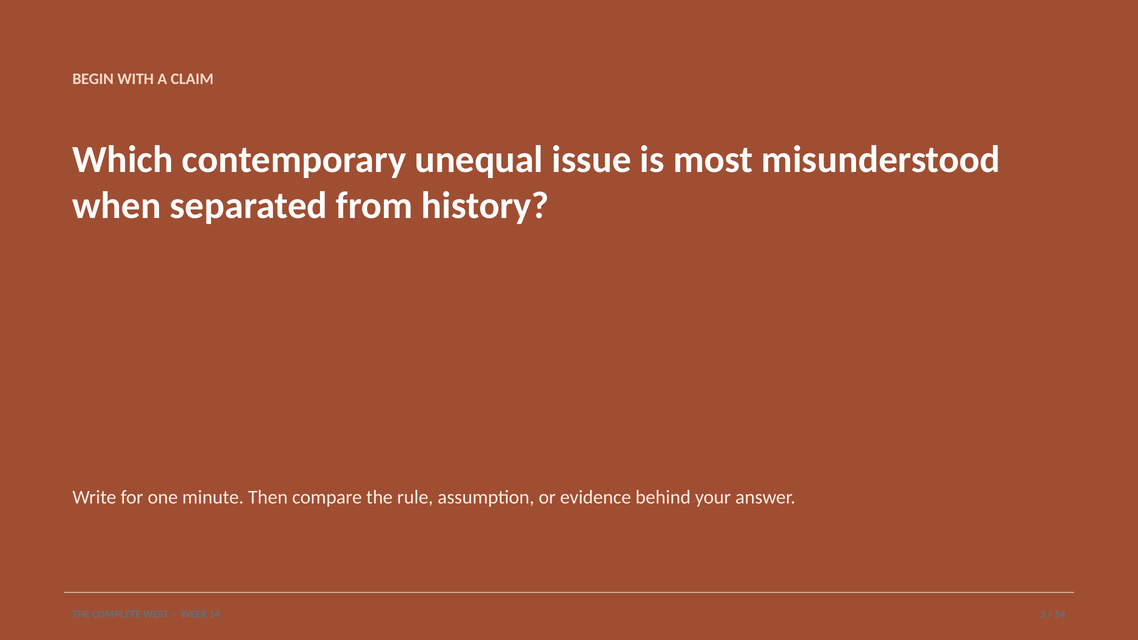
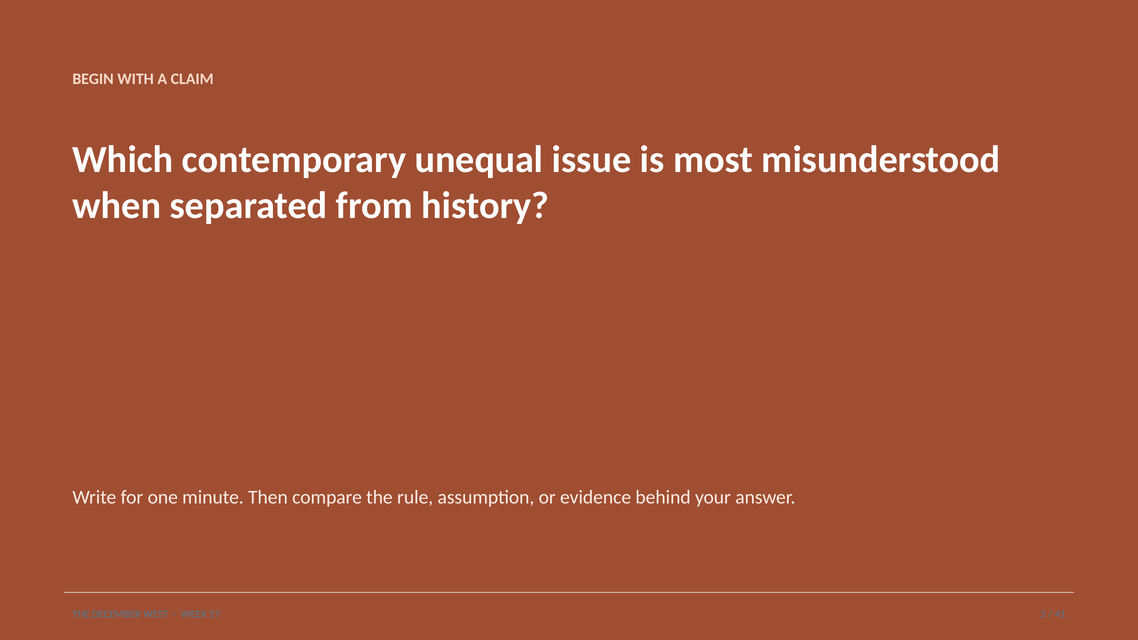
COMPLETE: COMPLETE -> DECEMBER
14: 14 -> 57
54: 54 -> 41
